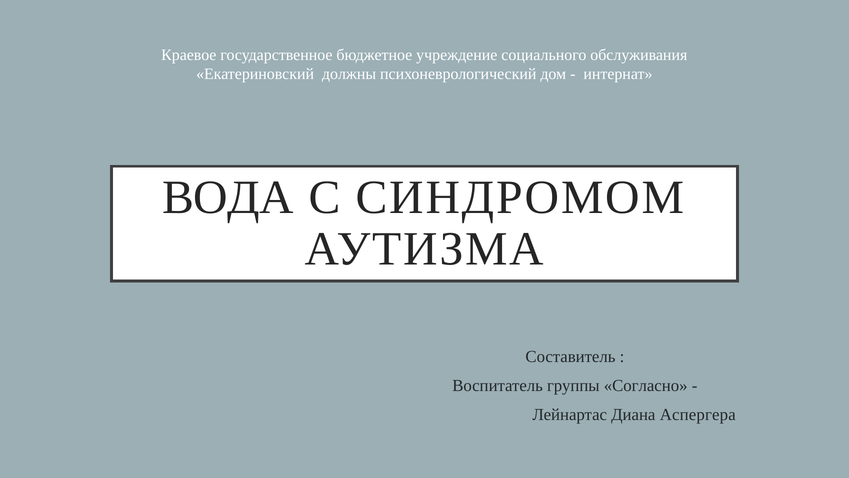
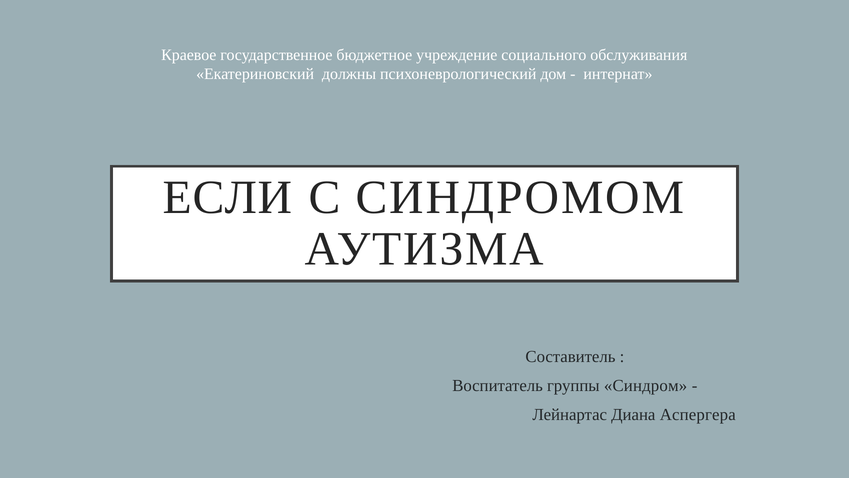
ВОДА: ВОДА -> ЕСЛИ
Согласно: Согласно -> Синдром
